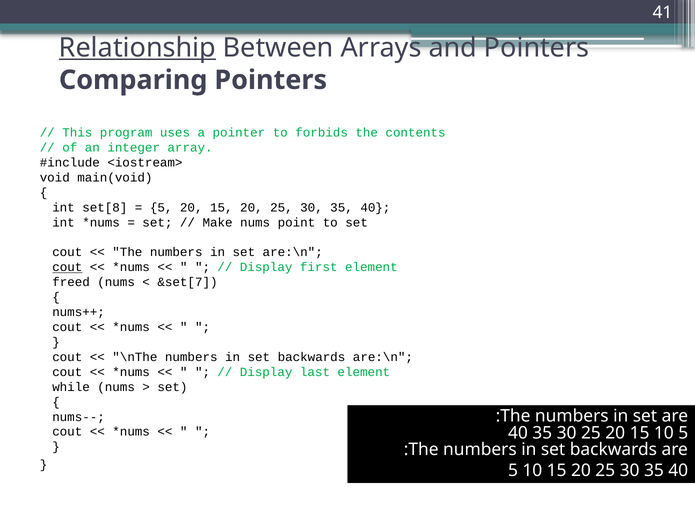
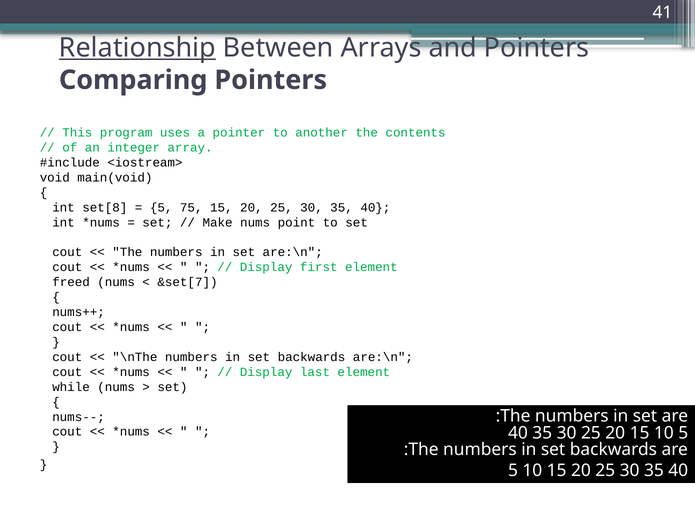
forbids: forbids -> another
5 20: 20 -> 75
cout at (67, 267) underline: present -> none
